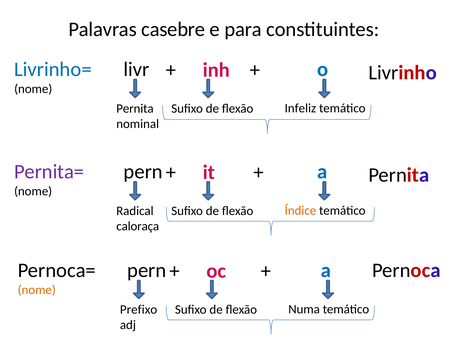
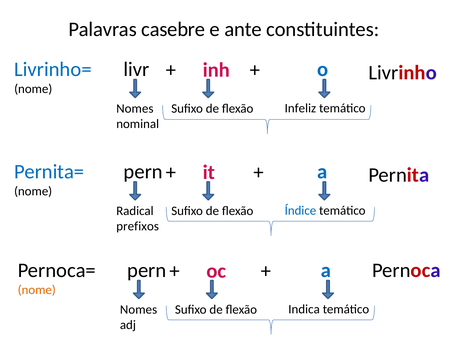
para: para -> ante
Pernita at (135, 109): Pernita -> Nomes
Pernita= colour: purple -> blue
Índice colour: orange -> blue
caloraça: caloraça -> prefixos
Prefixo at (139, 310): Prefixo -> Nomes
Numa: Numa -> Indica
